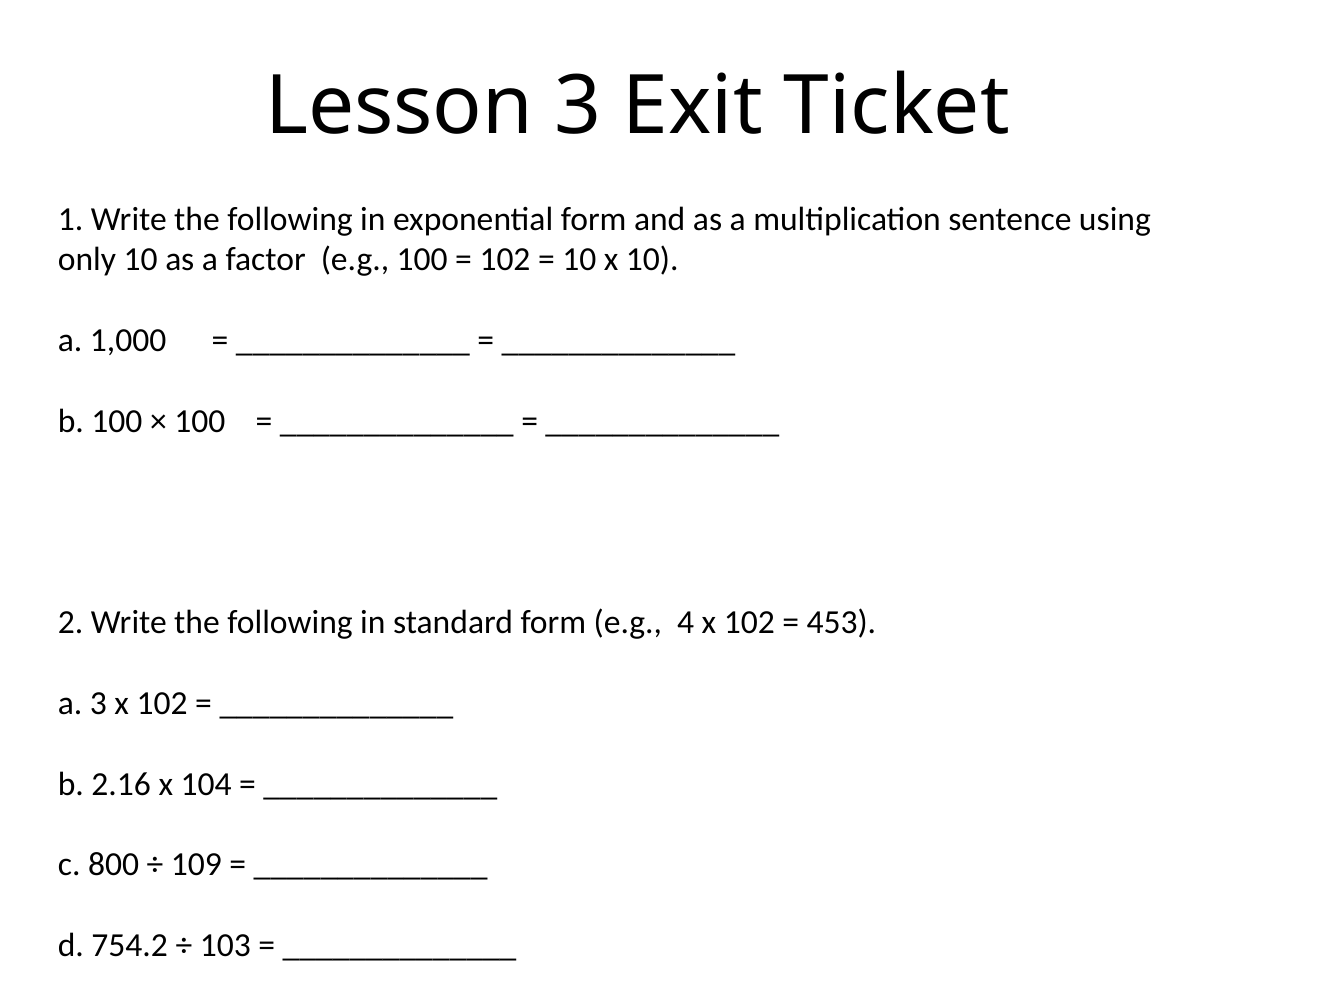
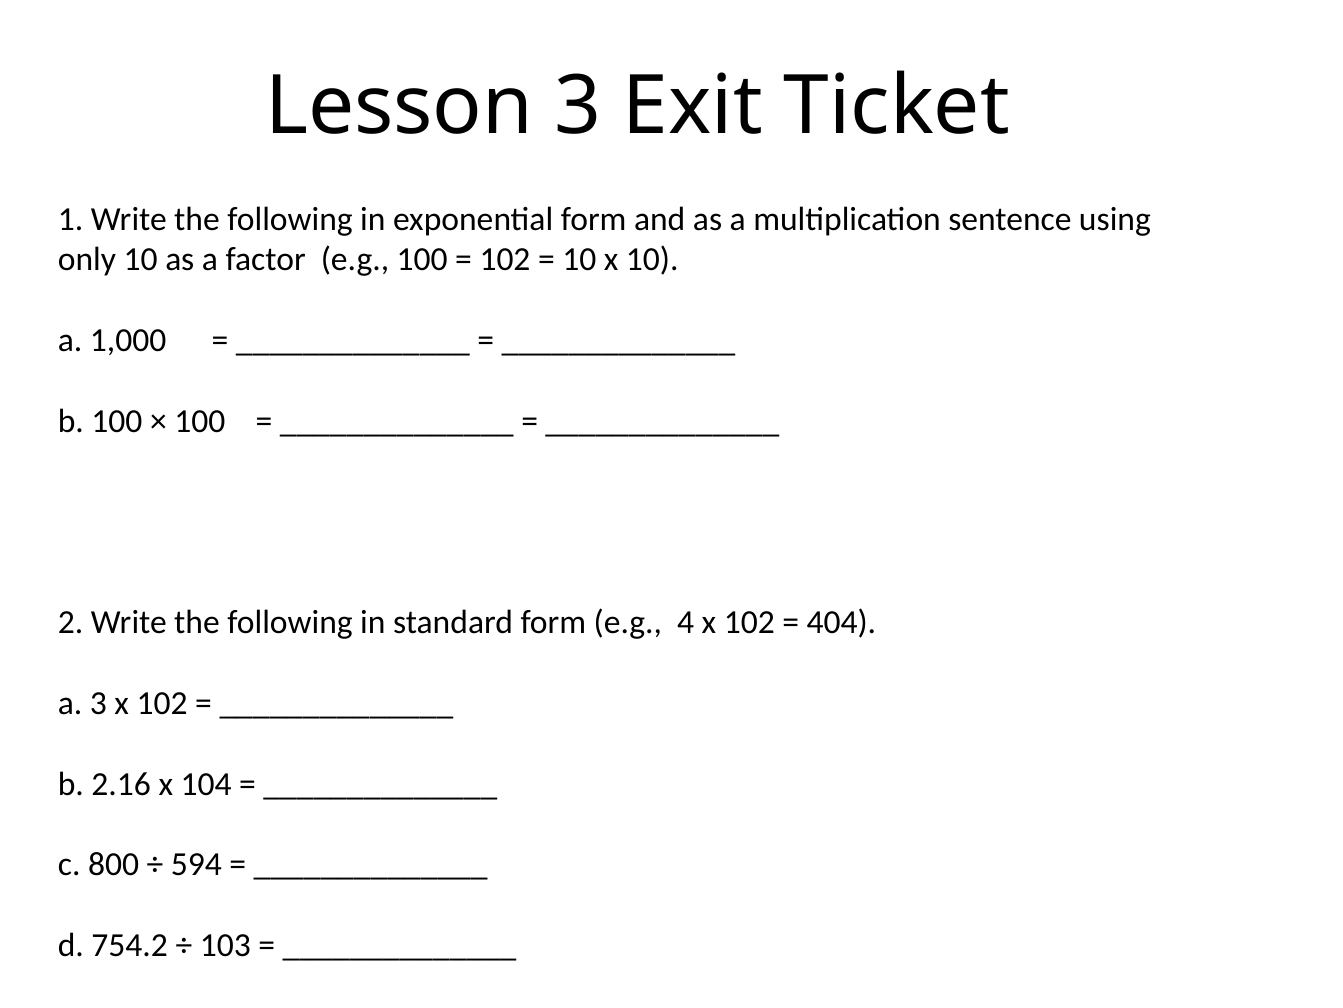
453: 453 -> 404
109: 109 -> 594
